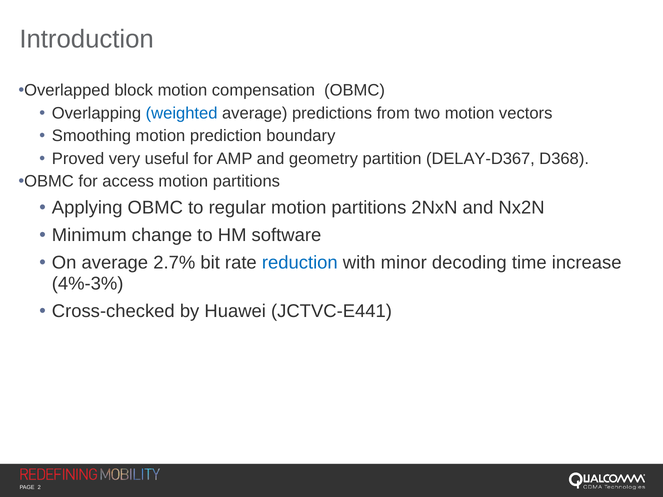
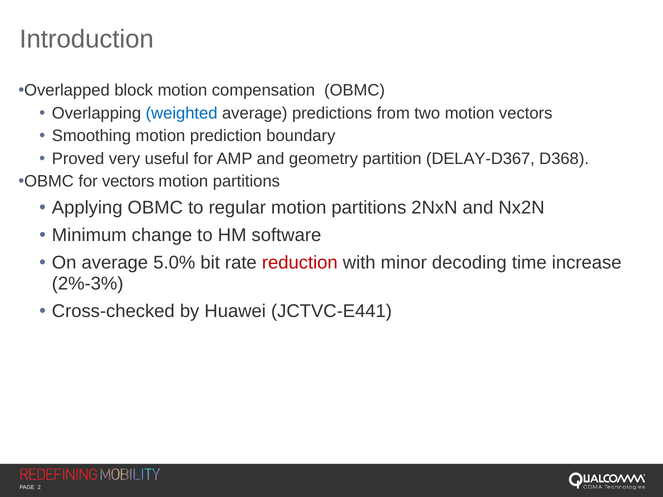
for access: access -> vectors
2.7%: 2.7% -> 5.0%
reduction colour: blue -> red
4%-3%: 4%-3% -> 2%-3%
